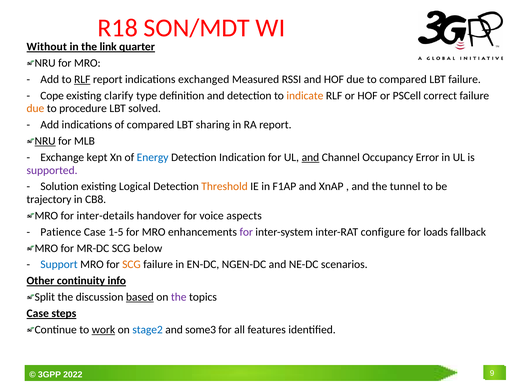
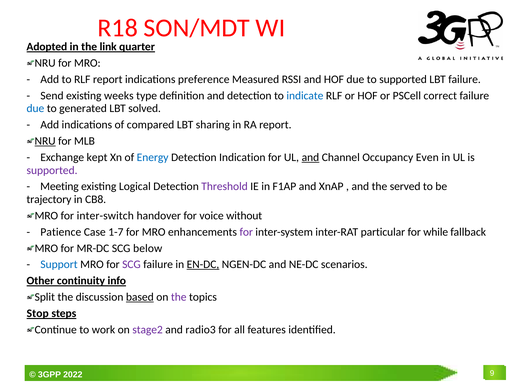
Without: Without -> Adopted
RLF at (82, 79) underline: present -> none
exchanged: exchanged -> preference
to compared: compared -> supported
Cope: Cope -> Send
clarify: clarify -> weeks
indicate colour: orange -> blue
due at (35, 109) colour: orange -> blue
procedure: procedure -> generated
Error: Error -> Even
Solution: Solution -> Meeting
Threshold colour: orange -> purple
tunnel: tunnel -> served
inter-details: inter-details -> inter-switch
aspects: aspects -> without
1-5: 1-5 -> 1-7
configure: configure -> particular
loads: loads -> while
SCG at (131, 265) colour: orange -> purple
EN-DC underline: none -> present
Case at (38, 314): Case -> Stop
work underline: present -> none
stage2 colour: blue -> purple
some3: some3 -> radio3
